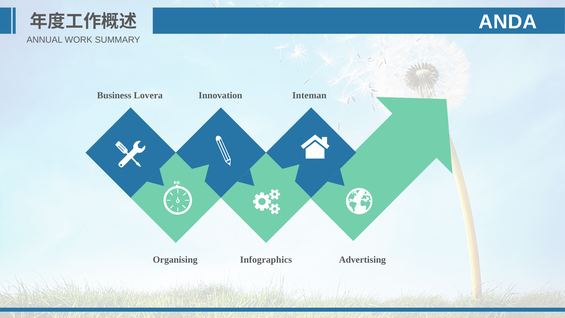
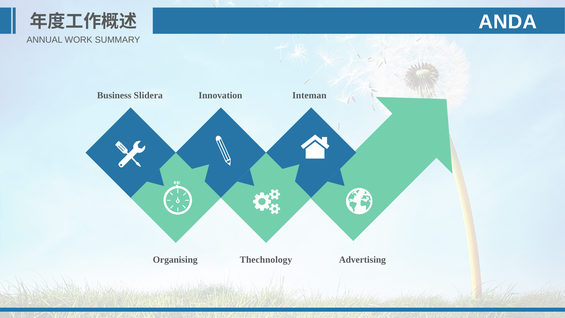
Lovera: Lovera -> Slidera
Infographics: Infographics -> Thechnology
